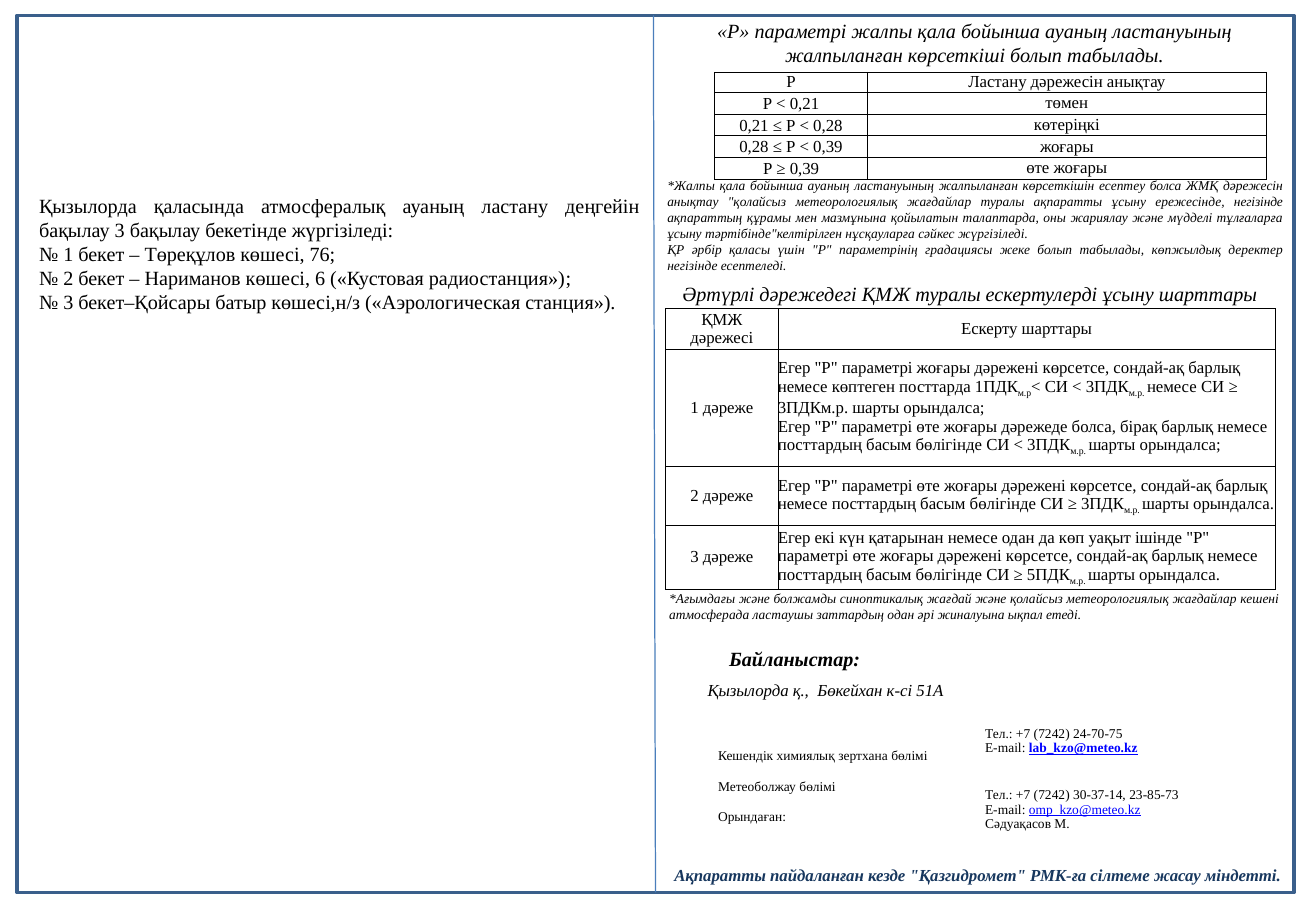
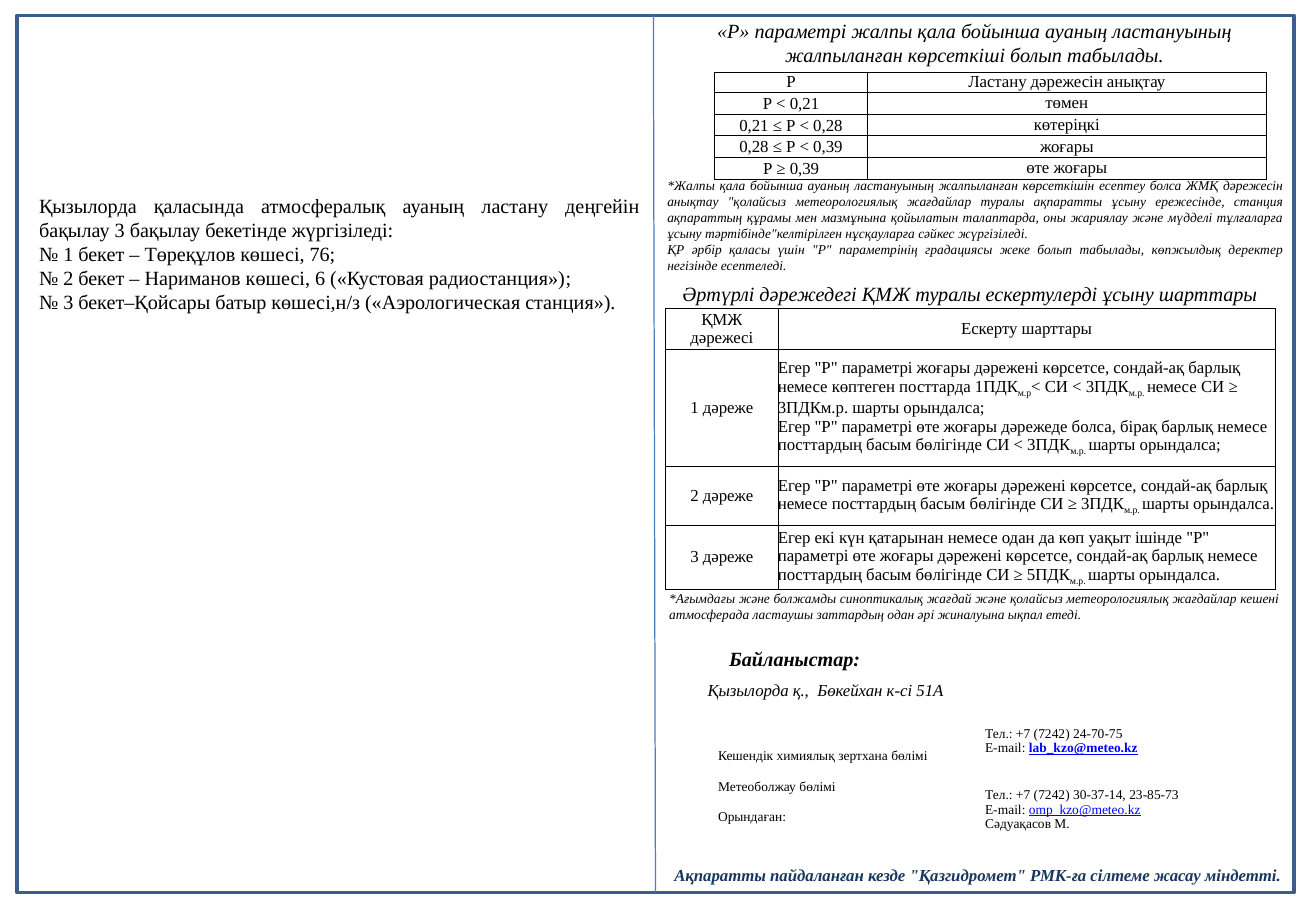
ережесінде негізінде: негізінде -> станция
